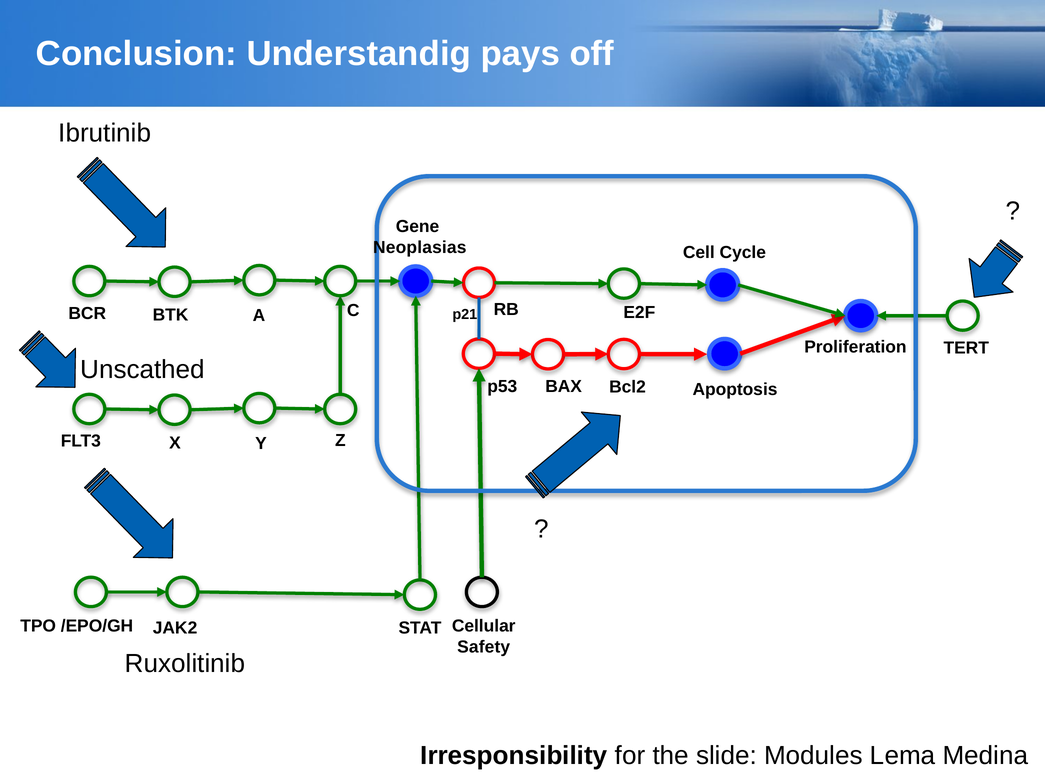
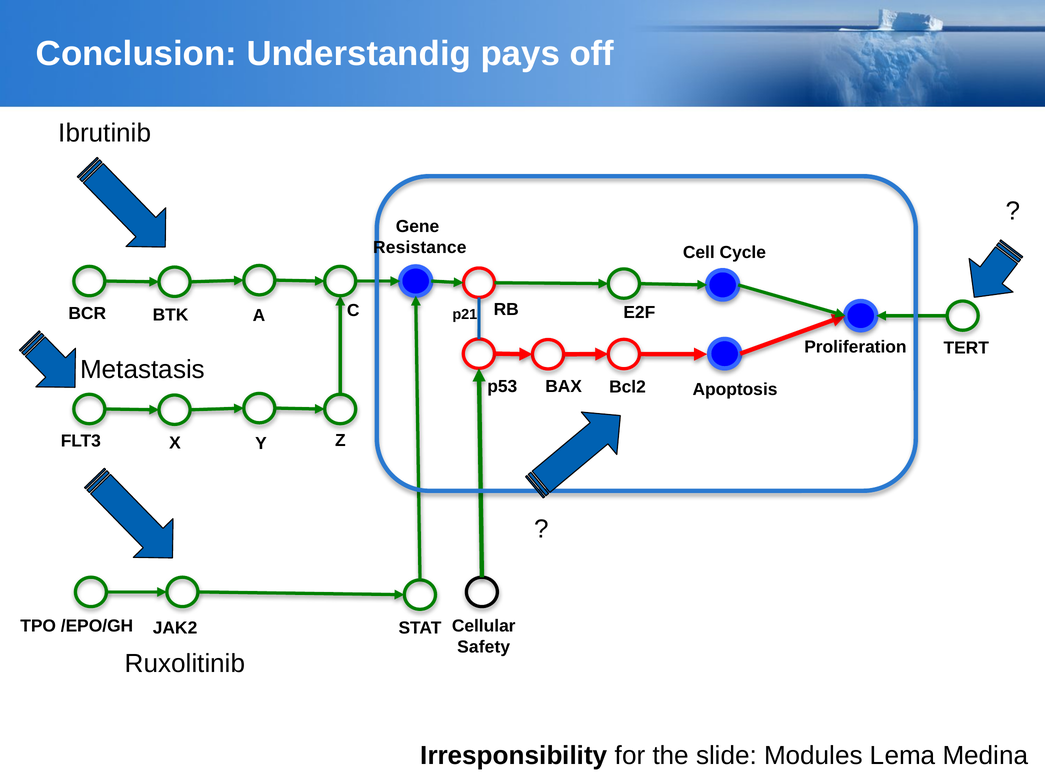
Neoplasias: Neoplasias -> Resistance
Unscathed: Unscathed -> Metastasis
